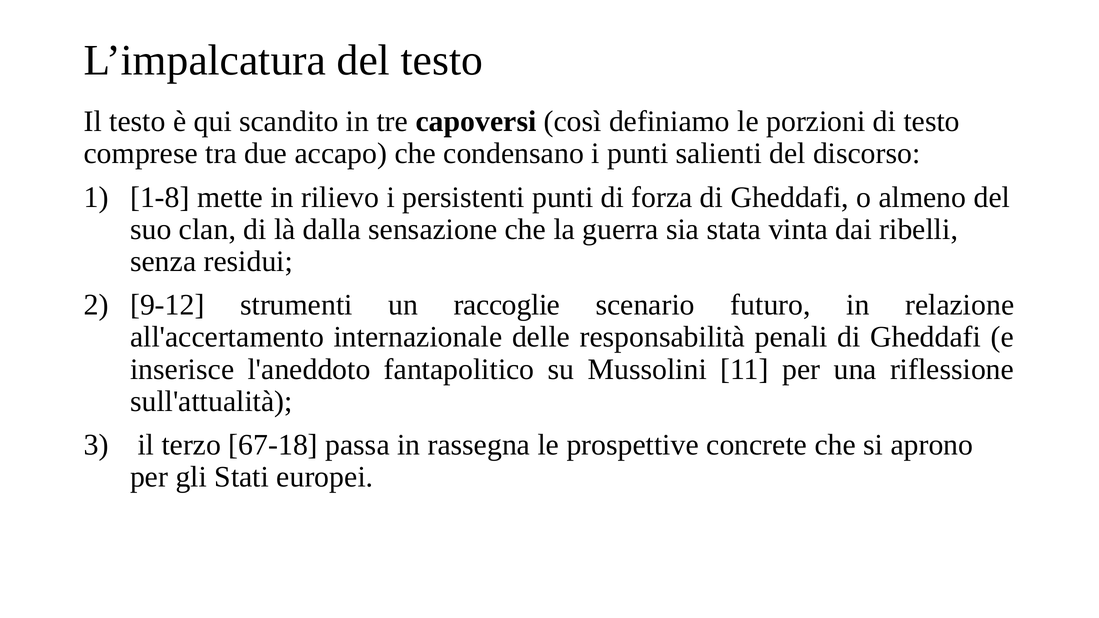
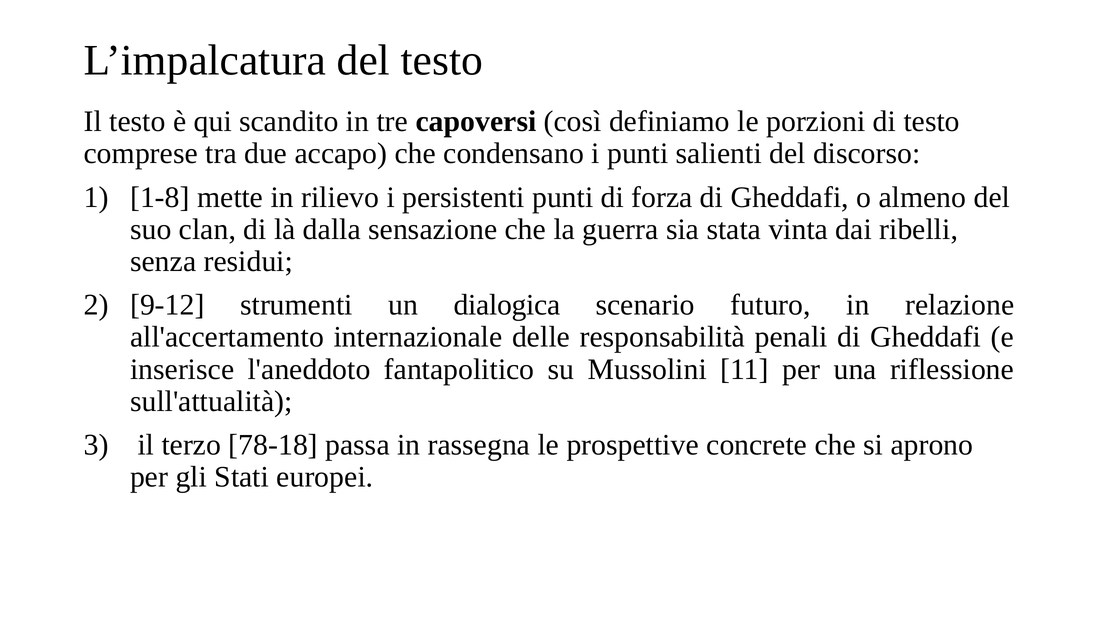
raccoglie: raccoglie -> dialogica
67-18: 67-18 -> 78-18
